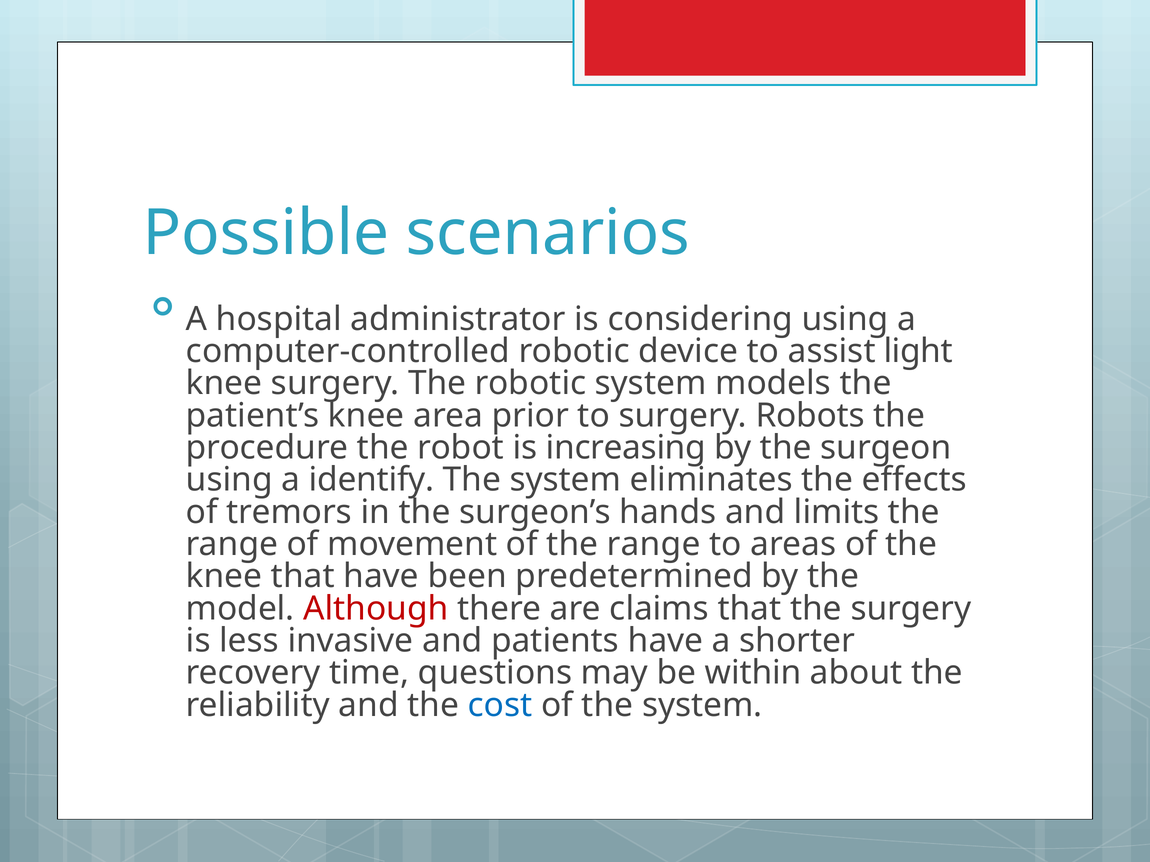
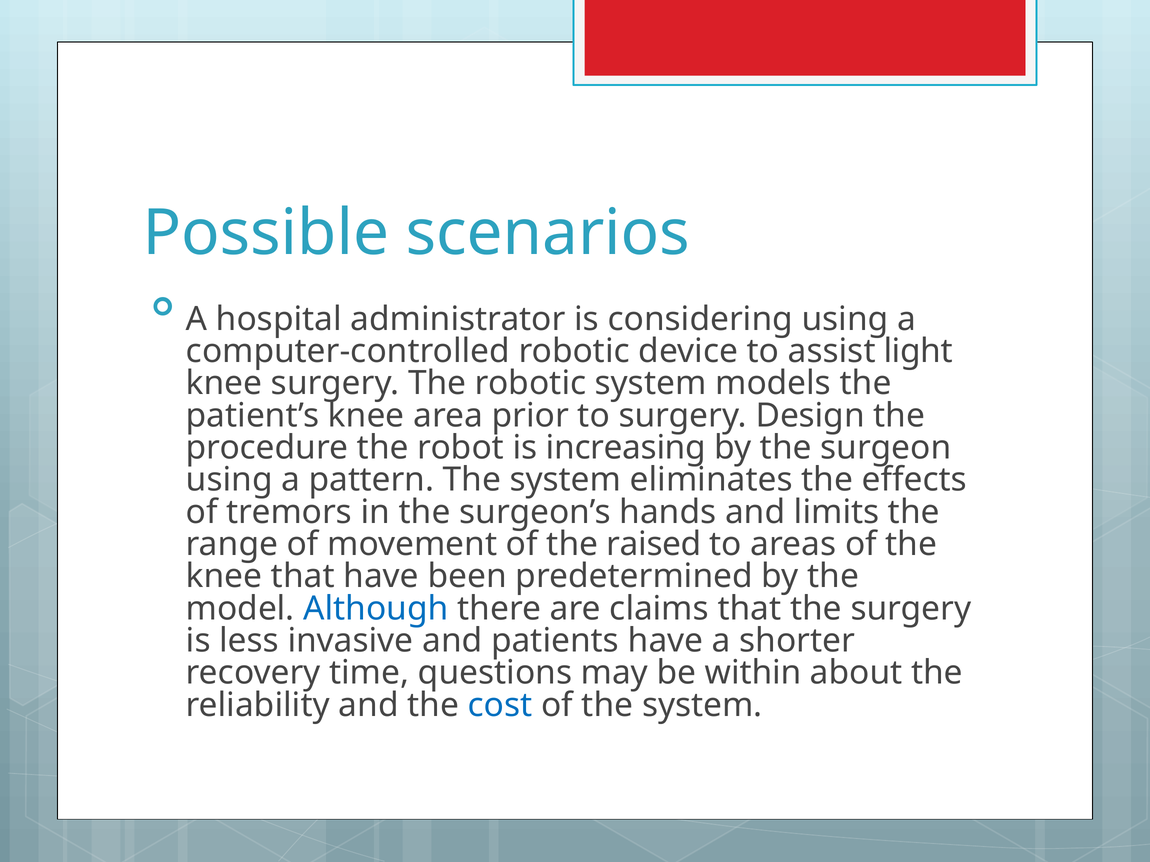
Robots: Robots -> Design
identify: identify -> pattern
of the range: range -> raised
Although colour: red -> blue
